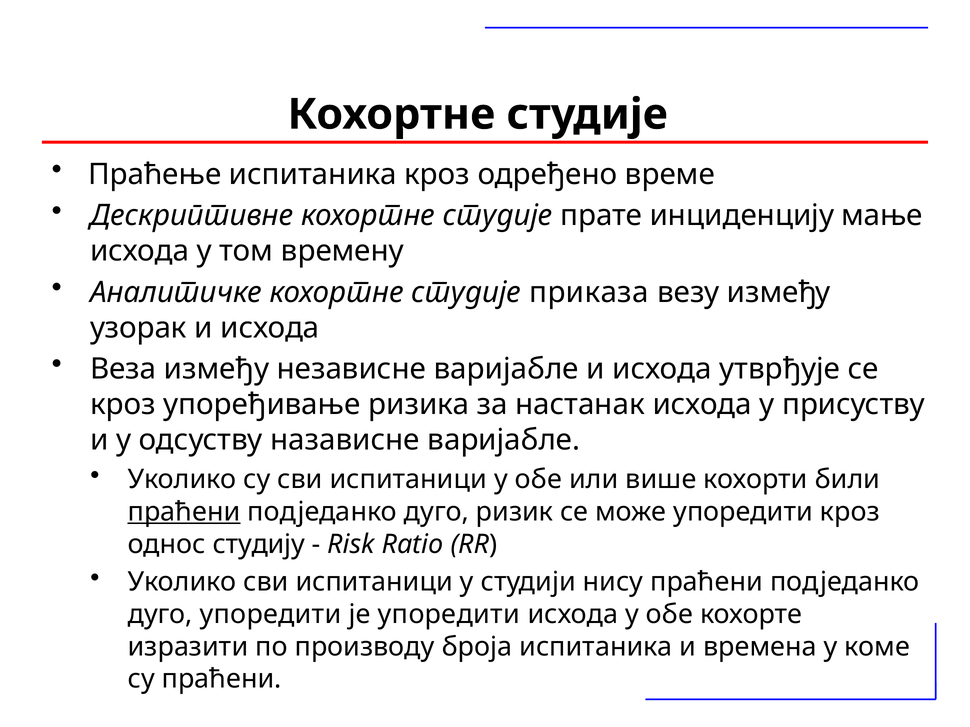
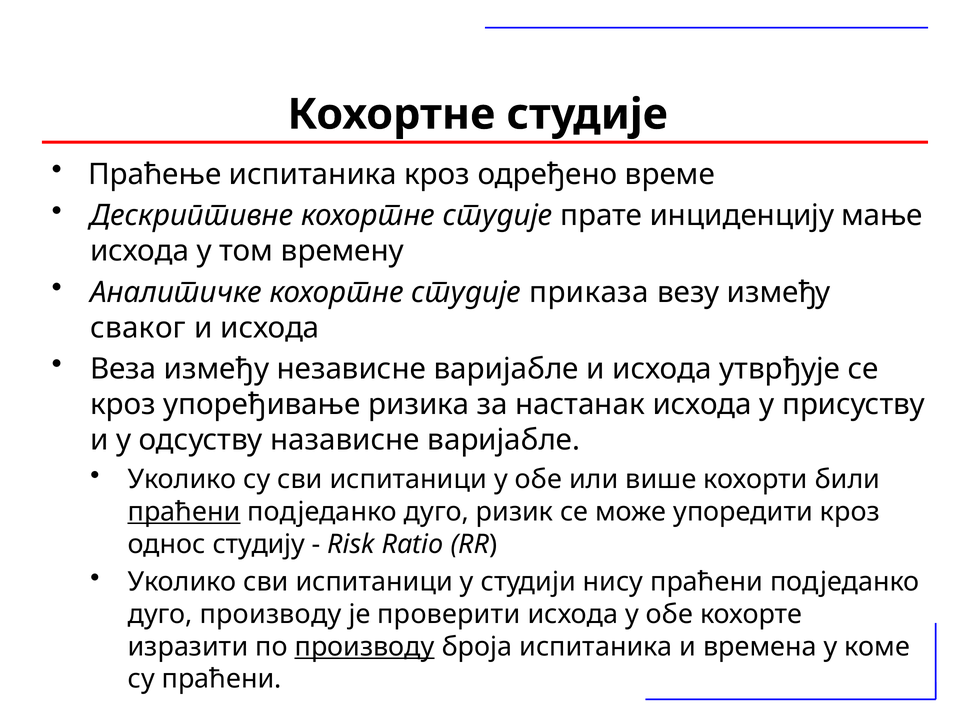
узорак: узорак -> сваког
дуго упоредити: упоредити -> производу
је упоредити: упоредити -> проверити
производу at (365, 647) underline: none -> present
